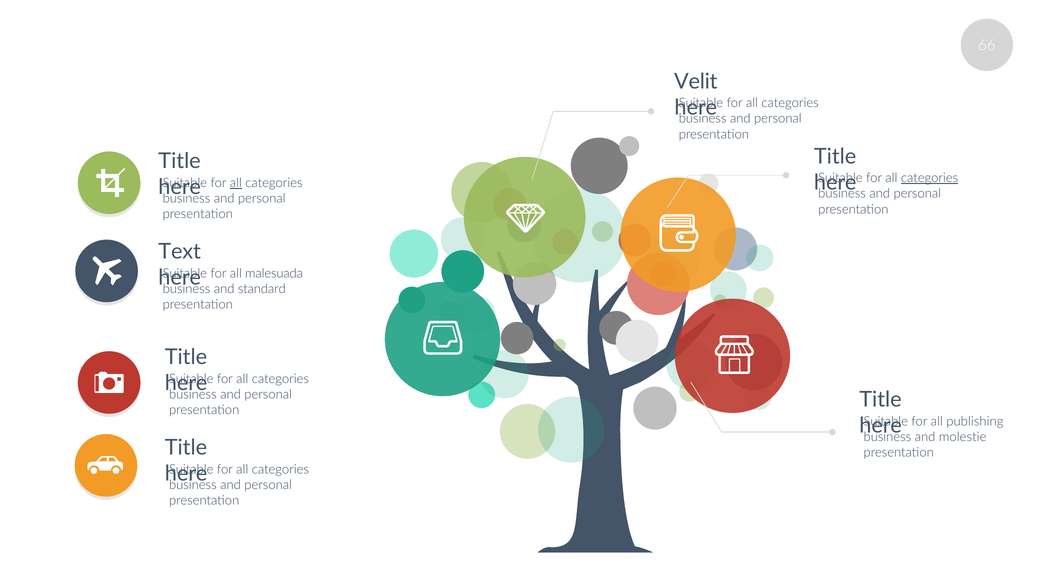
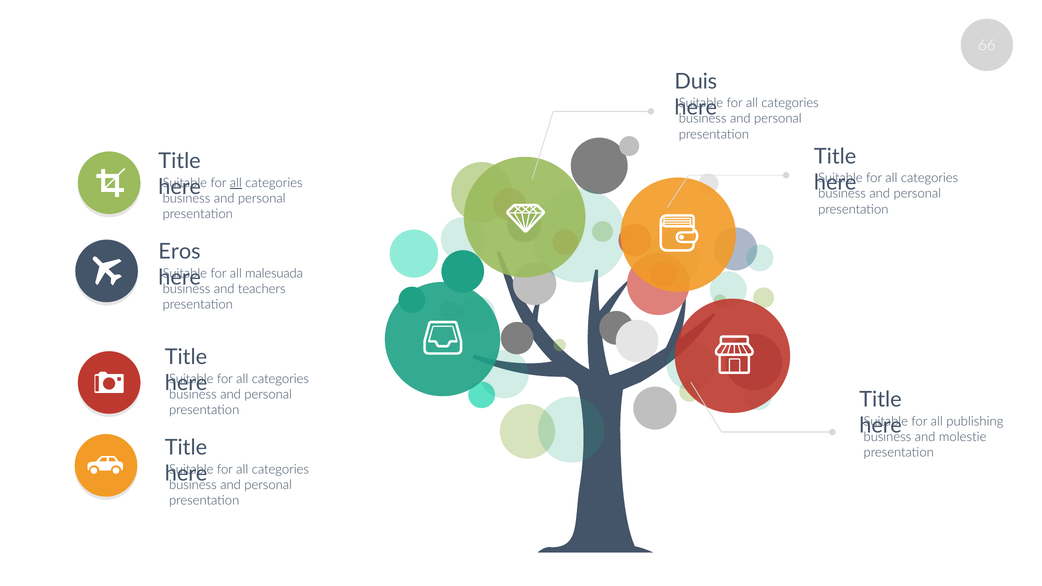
Velit: Velit -> Duis
categories at (930, 178) underline: present -> none
Text: Text -> Eros
standard: standard -> teachers
